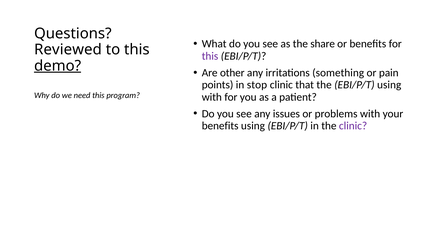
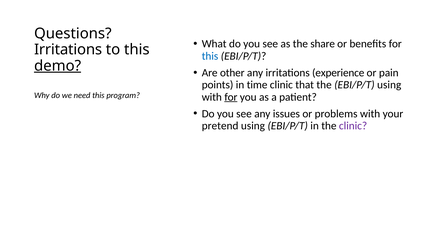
Reviewed at (68, 50): Reviewed -> Irritations
this at (210, 56) colour: purple -> blue
something: something -> experience
stop: stop -> time
for at (231, 97) underline: none -> present
benefits at (220, 126): benefits -> pretend
